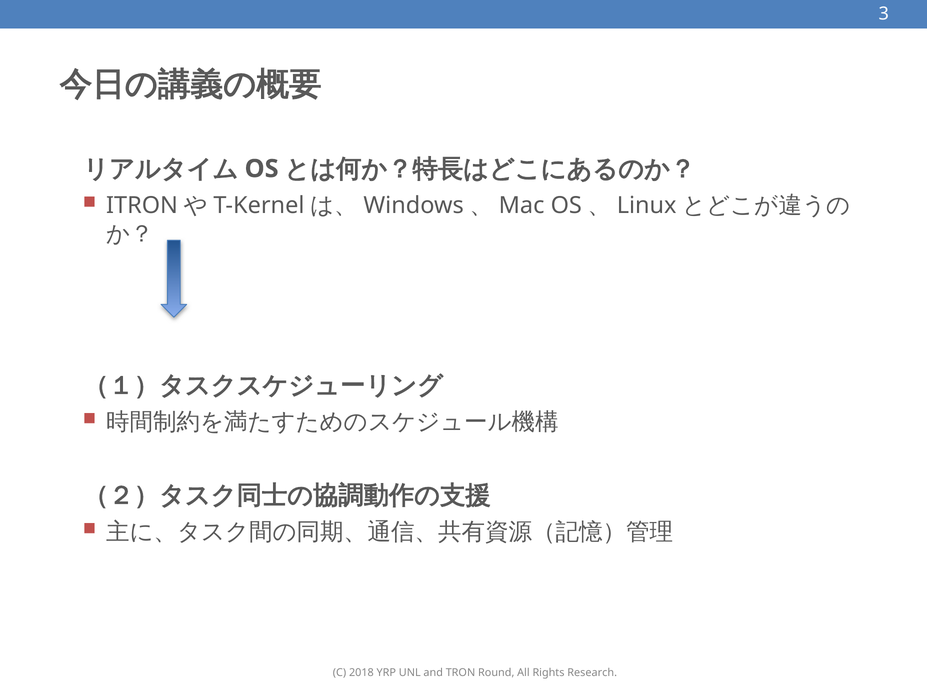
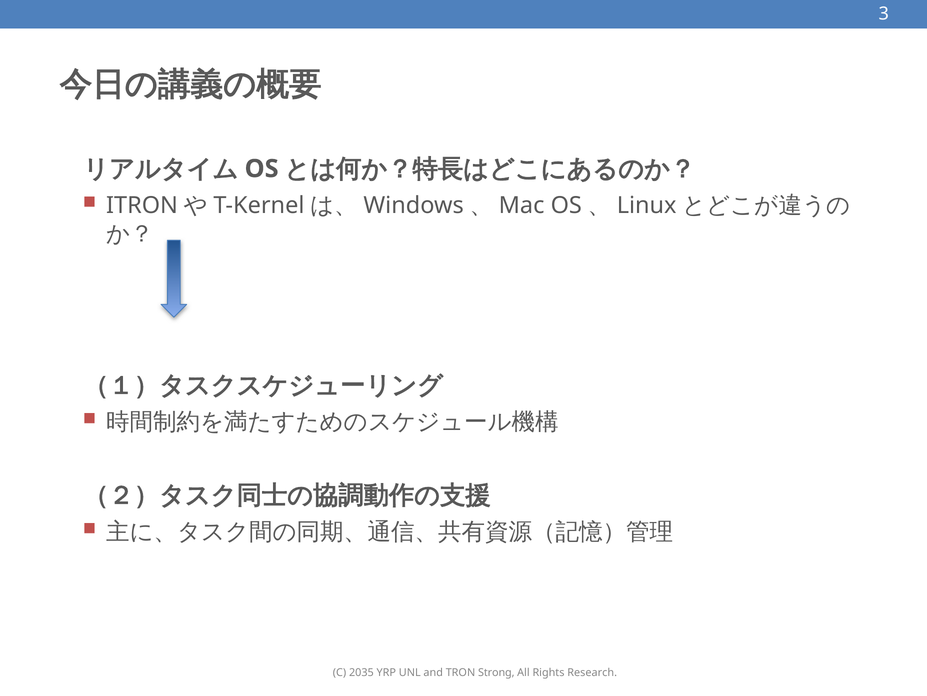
2018: 2018 -> 2035
Round: Round -> Strong
